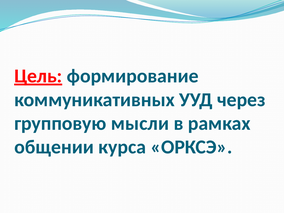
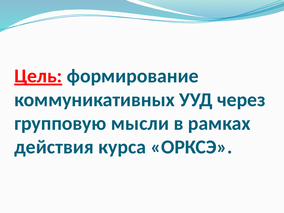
общении: общении -> действия
